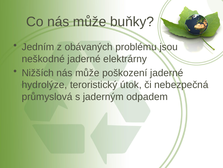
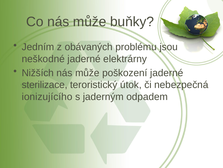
hydrolýze: hydrolýze -> sterilizace
průmyslová: průmyslová -> ionizujícího
